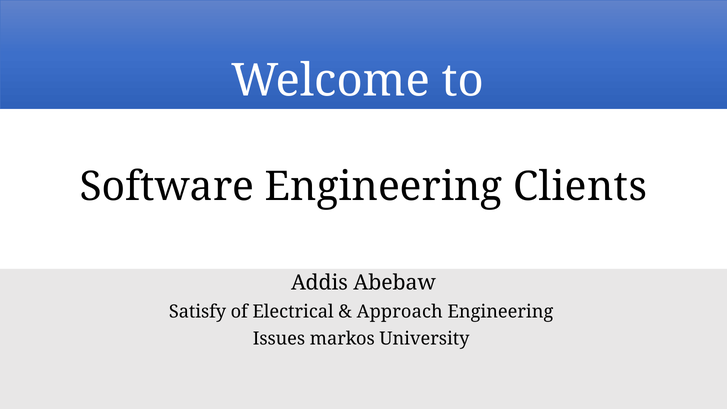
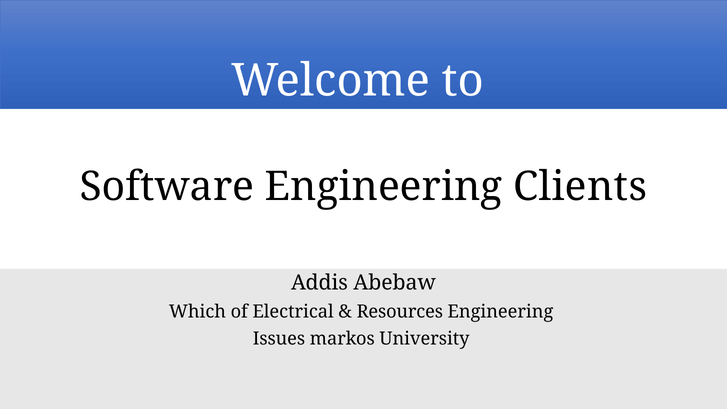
Satisfy: Satisfy -> Which
Approach: Approach -> Resources
